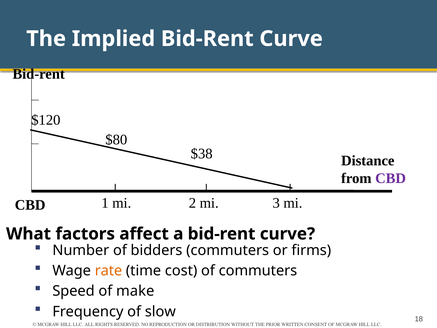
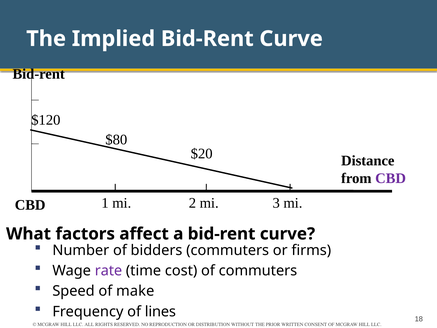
$38: $38 -> $20
rate colour: orange -> purple
slow: slow -> lines
